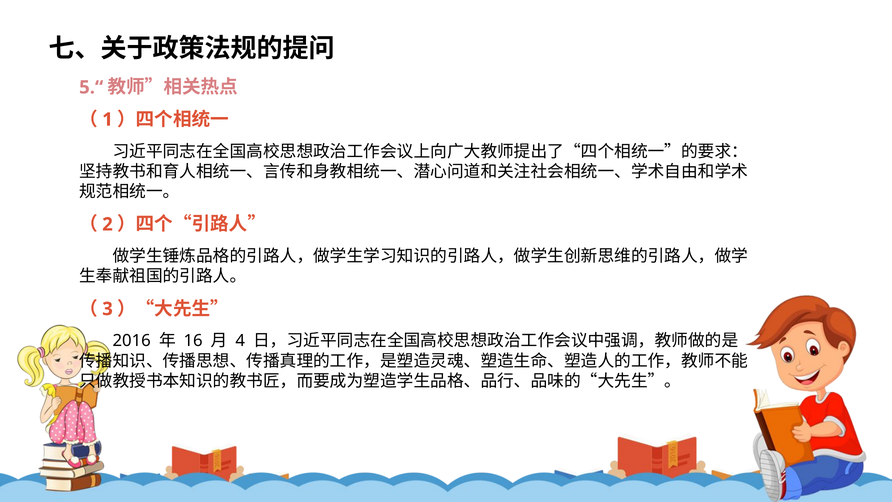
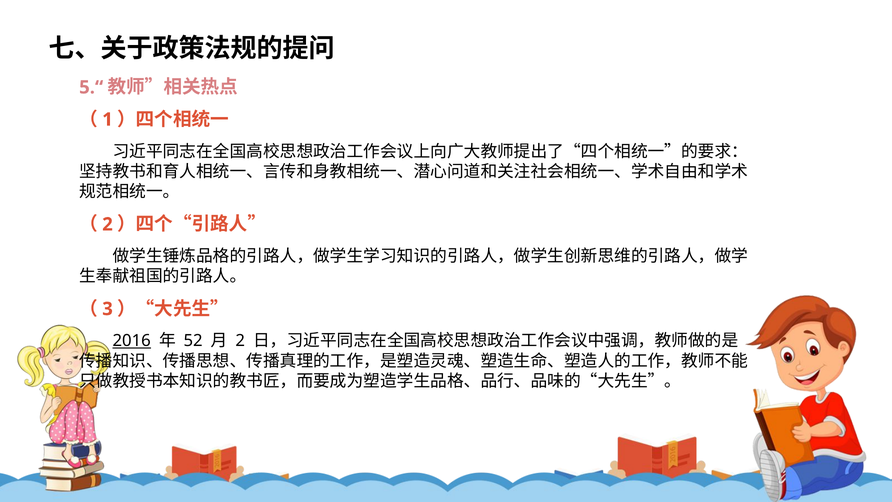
2016 underline: none -> present
16: 16 -> 52
4 at (240, 341): 4 -> 2
